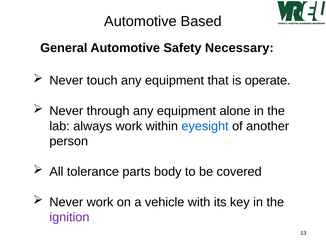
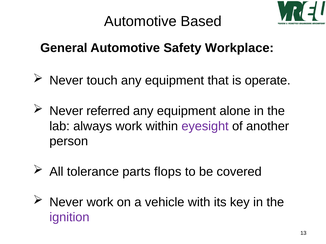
Necessary: Necessary -> Workplace
through: through -> referred
eyesight colour: blue -> purple
body: body -> flops
